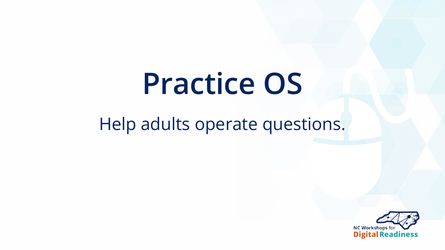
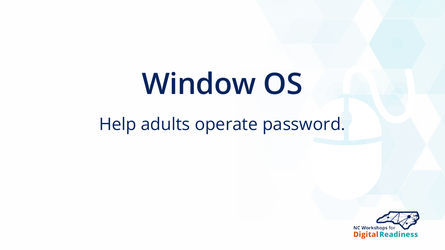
Practice: Practice -> Window
questions: questions -> password
